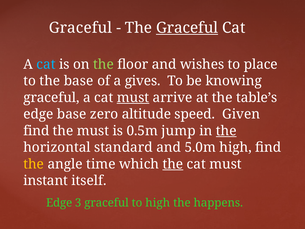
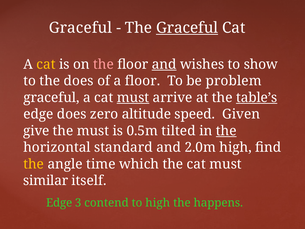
cat at (46, 64) colour: light blue -> yellow
the at (103, 64) colour: light green -> pink
and at (164, 64) underline: none -> present
place: place -> show
the base: base -> does
a gives: gives -> floor
knowing: knowing -> problem
table’s underline: none -> present
edge base: base -> does
find at (36, 131): find -> give
jump: jump -> tilted
5.0m: 5.0m -> 2.0m
the at (173, 164) underline: present -> none
instant: instant -> similar
3 graceful: graceful -> contend
